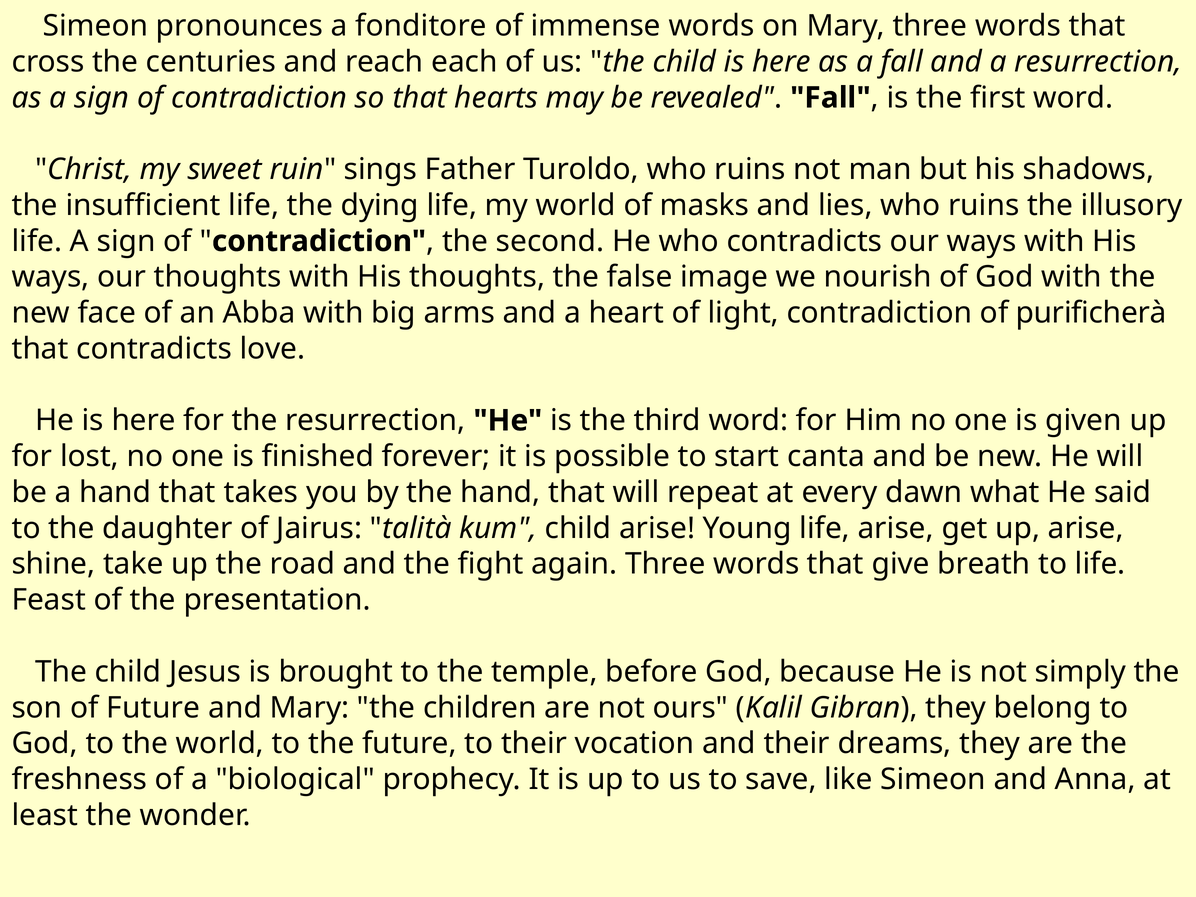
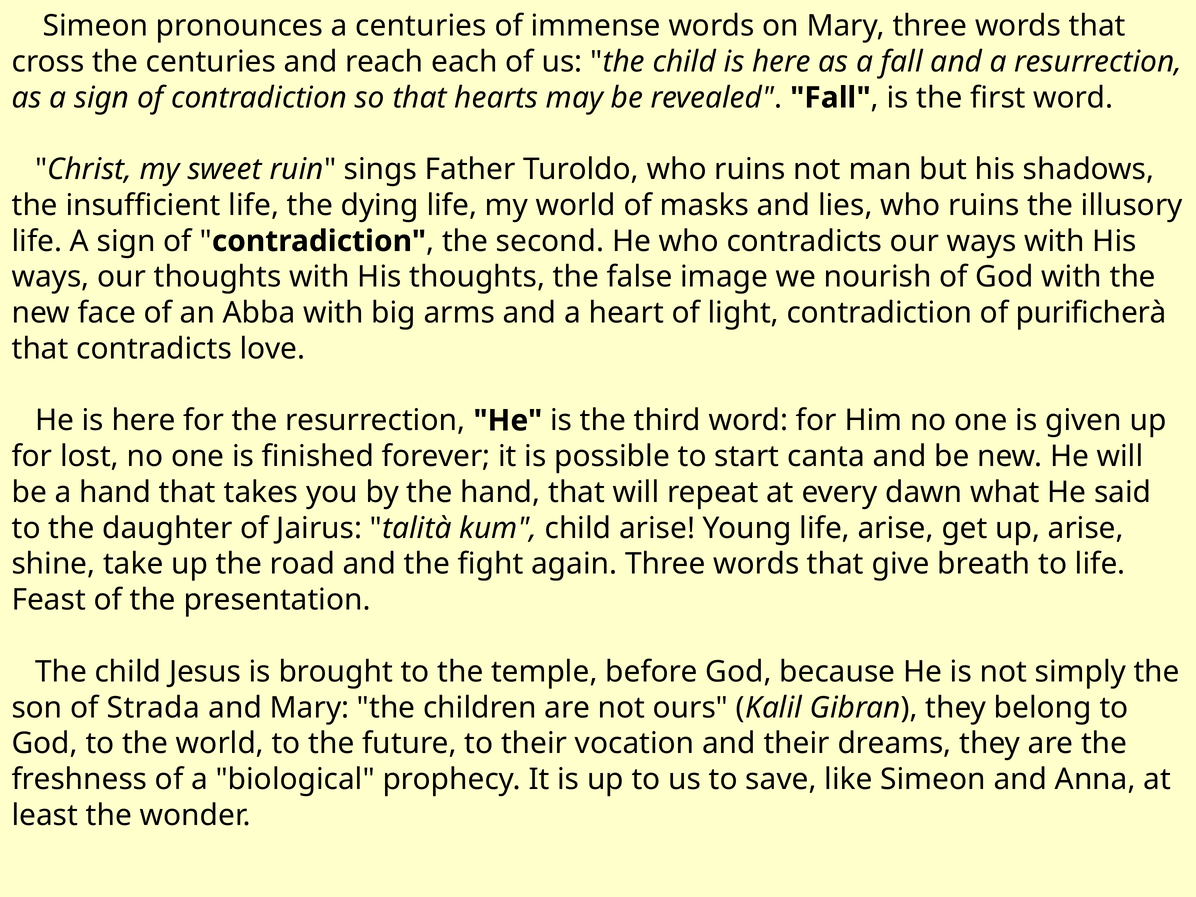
a fonditore: fonditore -> centuries
of Future: Future -> Strada
